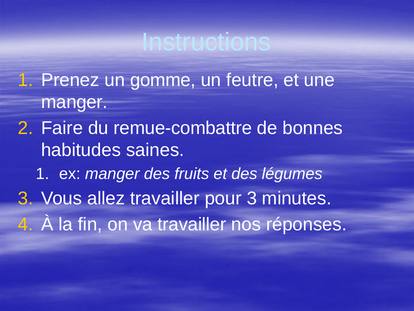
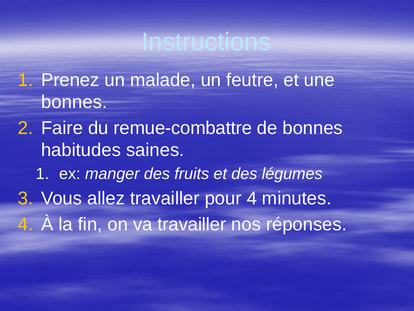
gomme: gomme -> malade
manger at (74, 102): manger -> bonnes
pour 3: 3 -> 4
